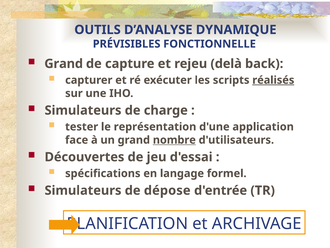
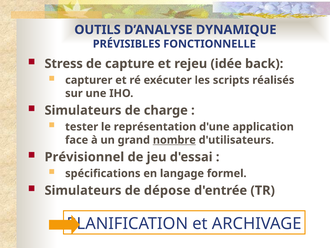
Grand at (64, 64): Grand -> Stress
delà: delà -> idée
réalisés underline: present -> none
Découvertes: Découvertes -> Prévisionnel
